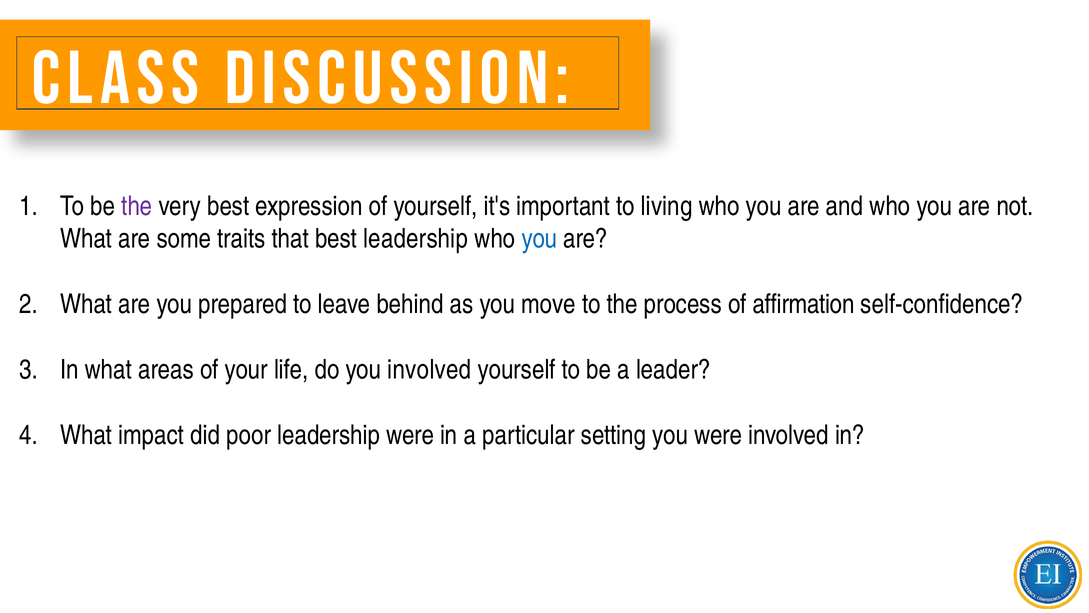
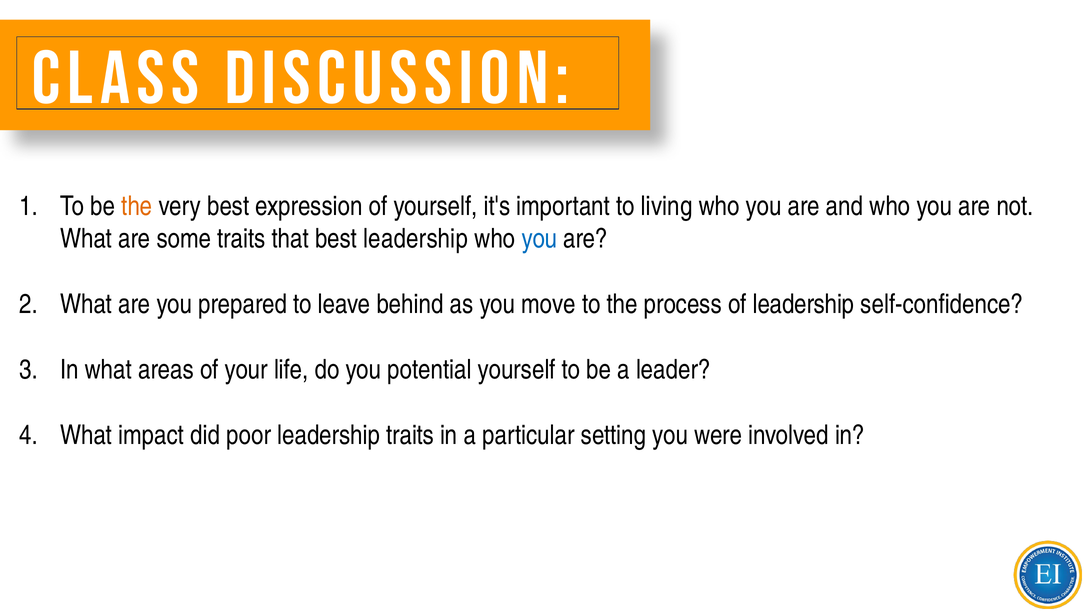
the at (137, 206) colour: purple -> orange
of affirmation: affirmation -> leadership
you involved: involved -> potential
leadership were: were -> traits
